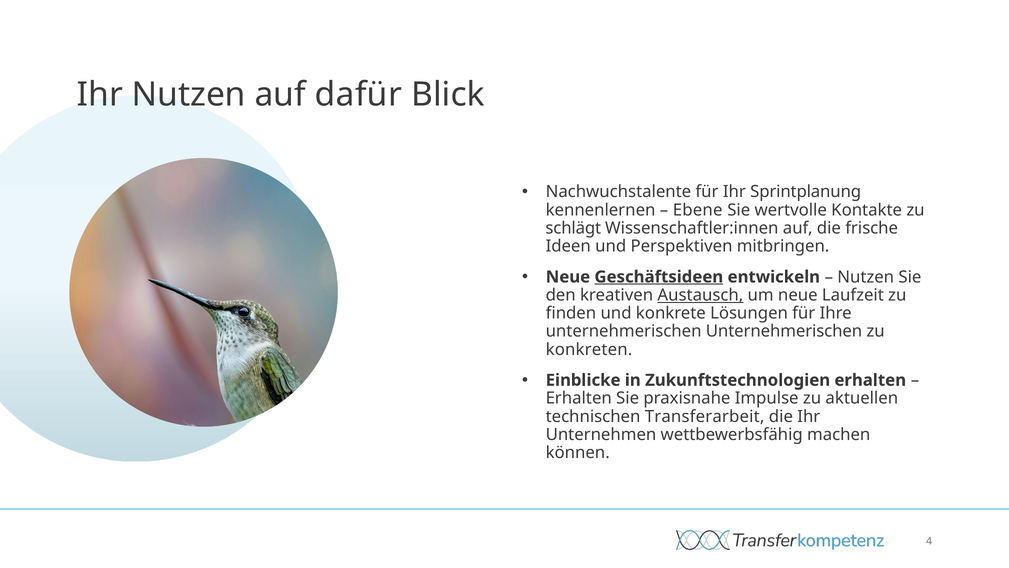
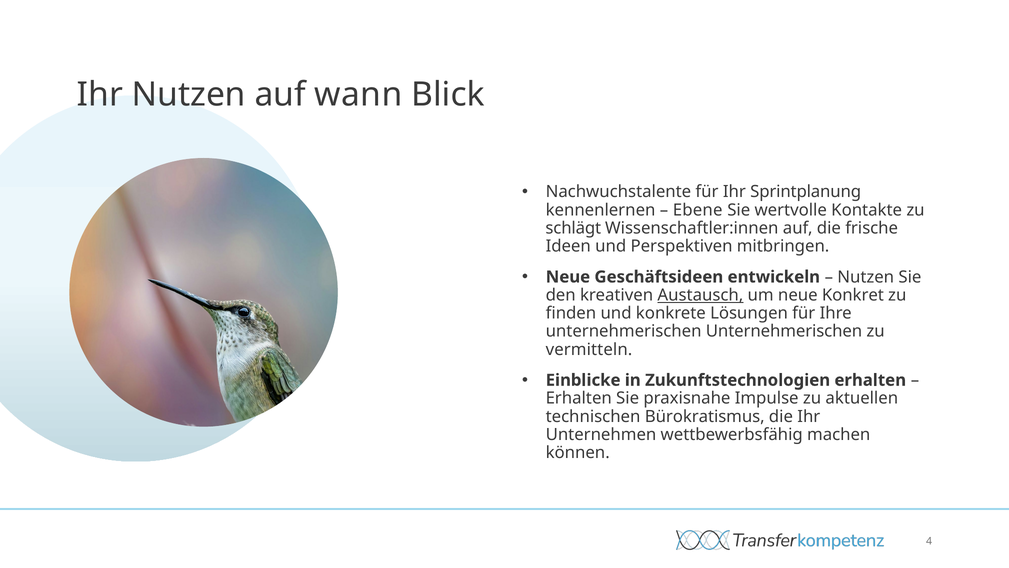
dafür: dafür -> wann
Geschäftsideen underline: present -> none
Laufzeit: Laufzeit -> Konkret
konkreten: konkreten -> vermitteln
Transferarbeit: Transferarbeit -> Bürokratismus
